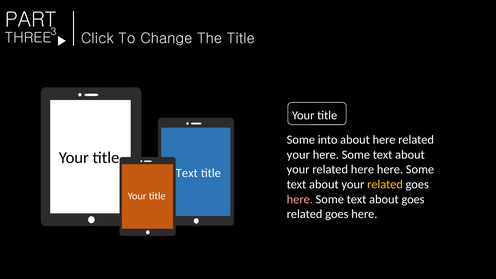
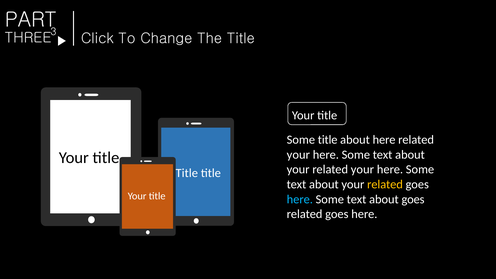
Some into: into -> title
your related here: here -> your
Text at (187, 173): Text -> Title
here at (300, 199) colour: pink -> light blue
